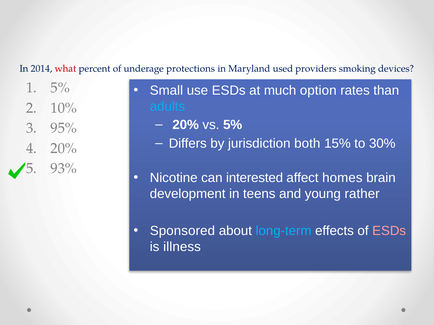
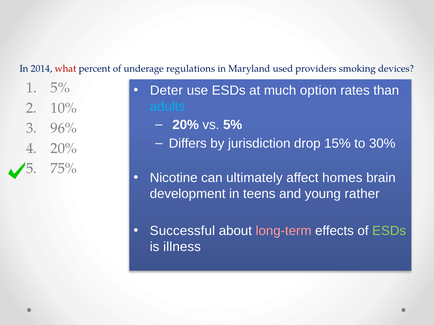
protections: protections -> regulations
Small: Small -> Deter
95%: 95% -> 96%
both: both -> drop
93%: 93% -> 75%
interested: interested -> ultimately
Sponsored: Sponsored -> Successful
long-term colour: light blue -> pink
ESDs at (389, 231) colour: pink -> light green
